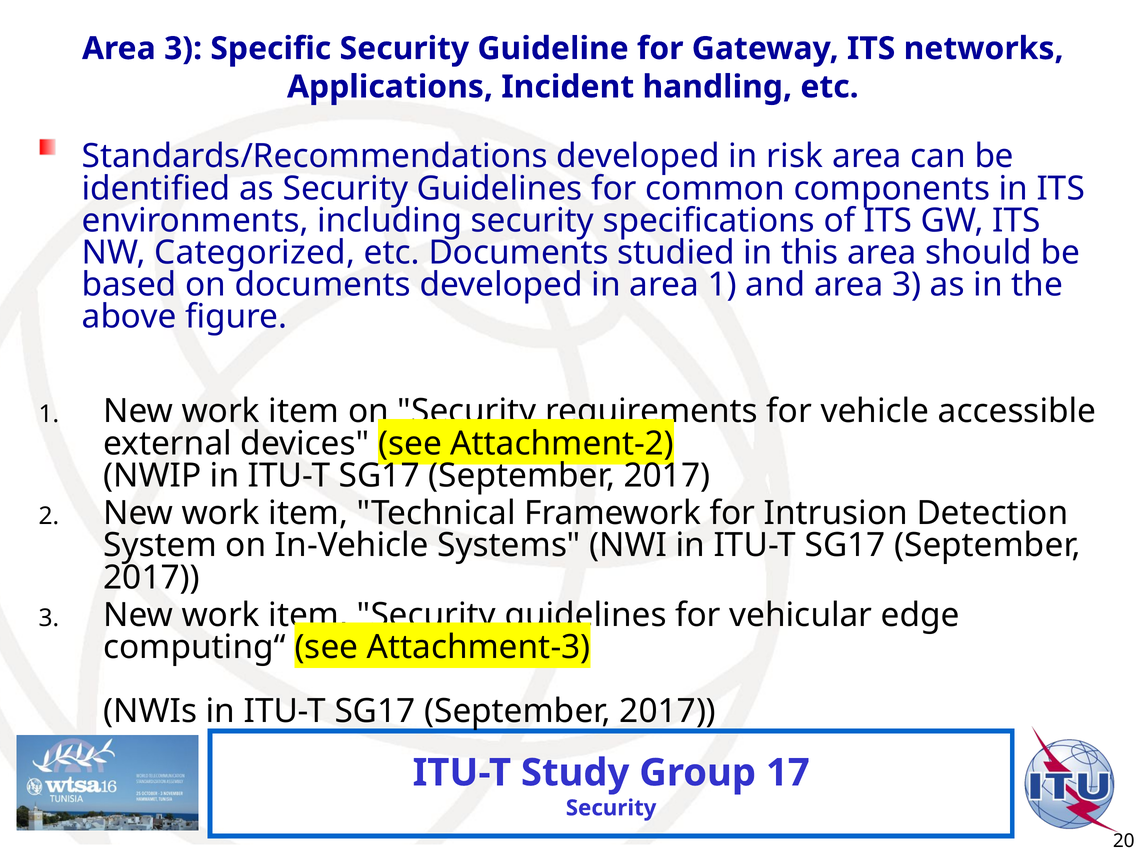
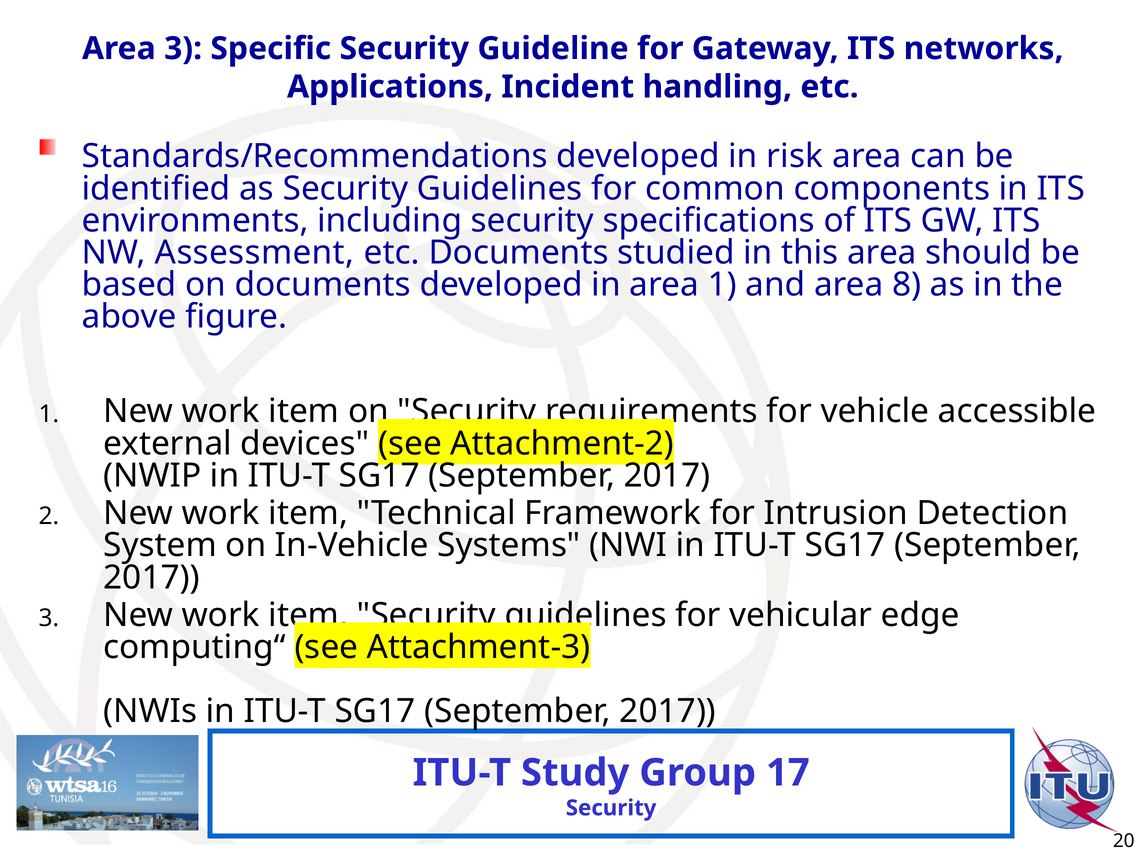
Categorized: Categorized -> Assessment
and area 3: 3 -> 8
